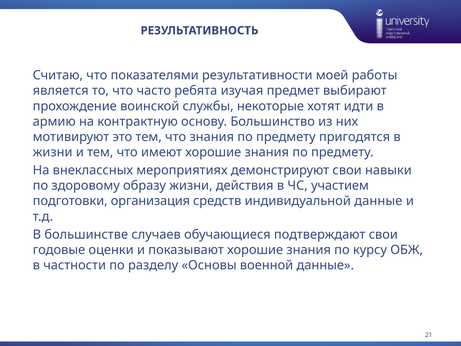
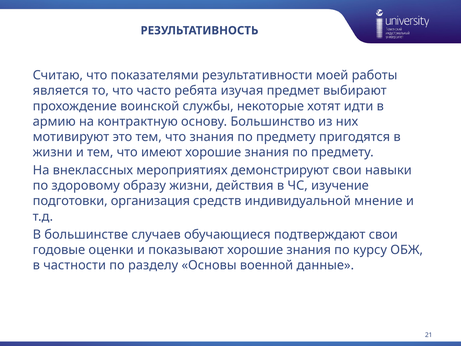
участием: участием -> изучение
индивидуальной данные: данные -> мнение
